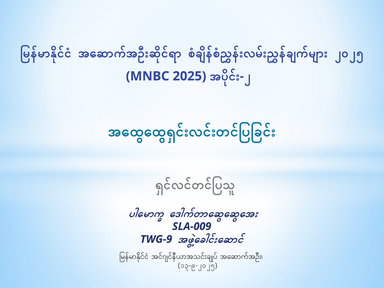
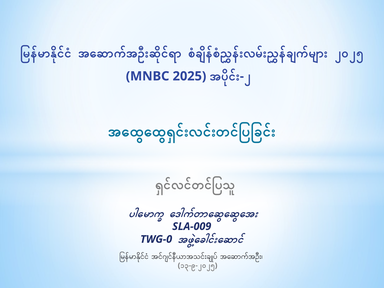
TWG-9: TWG-9 -> TWG-0
